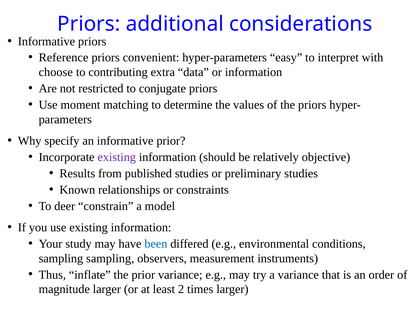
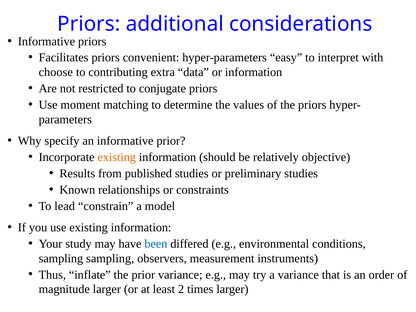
Reference: Reference -> Facilitates
existing at (117, 157) colour: purple -> orange
deer: deer -> lead
